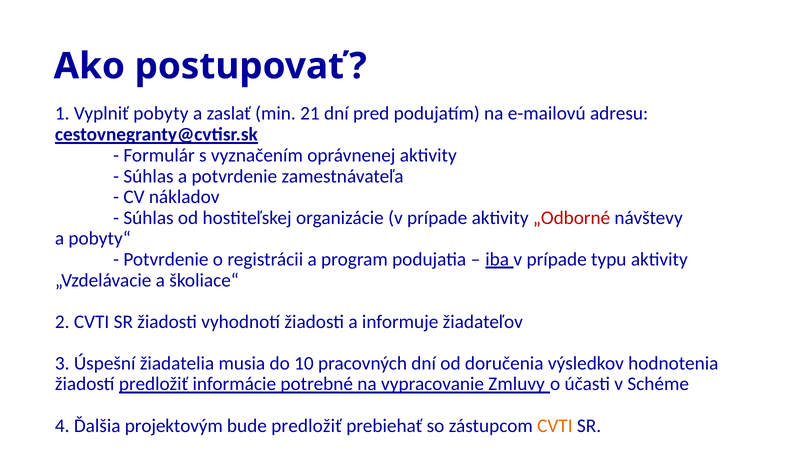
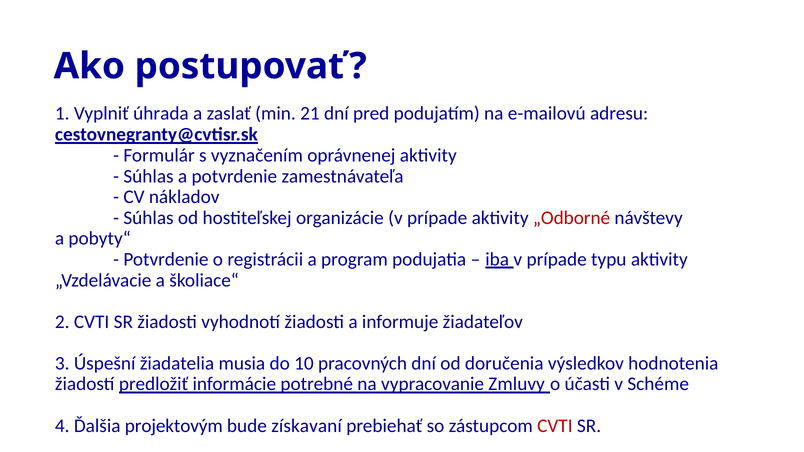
pobyty: pobyty -> úhrada
bude predložiť: predložiť -> získavaní
CVTI at (555, 426) colour: orange -> red
